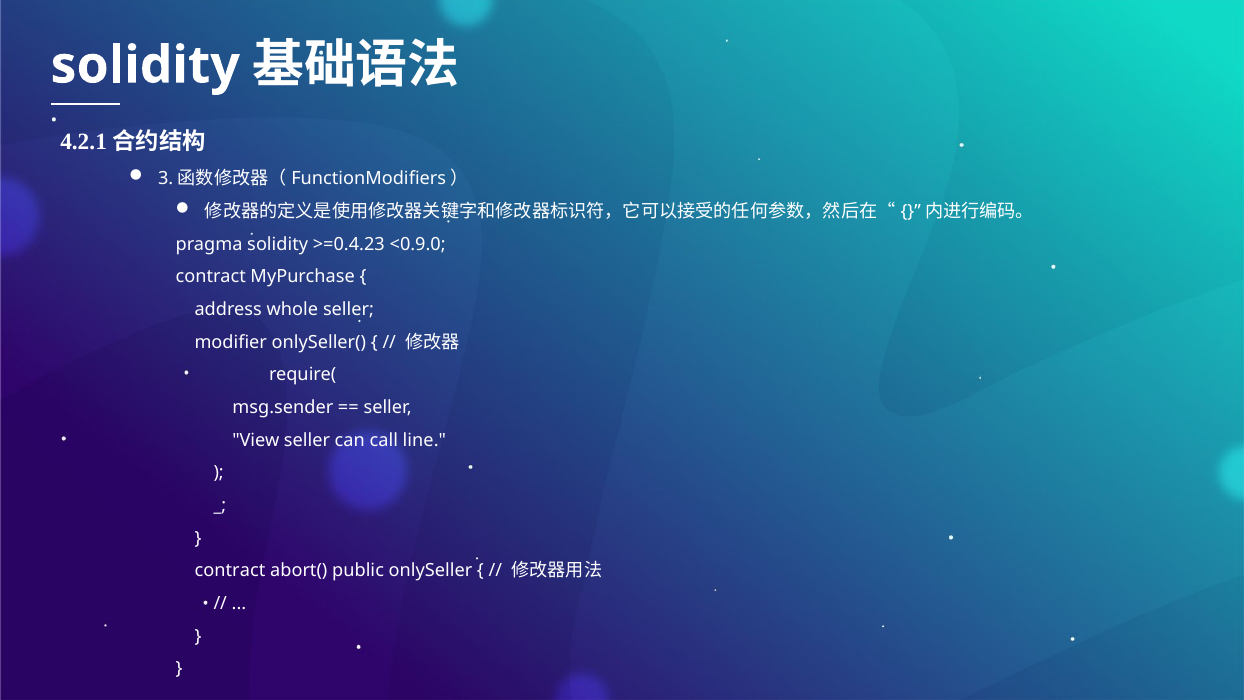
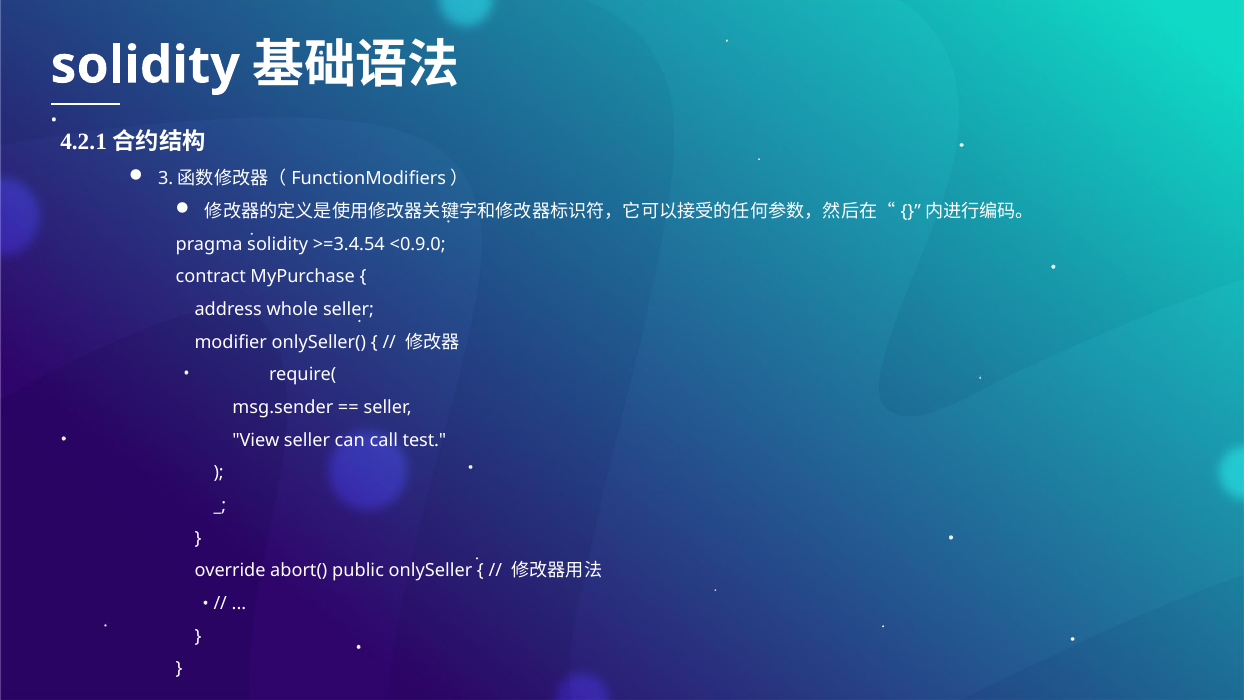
>=0.4.23: >=0.4.23 -> >=3.4.54
line: line -> test
contract at (230, 571): contract -> override
